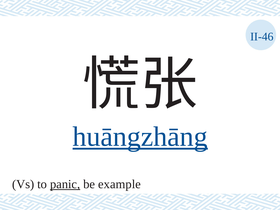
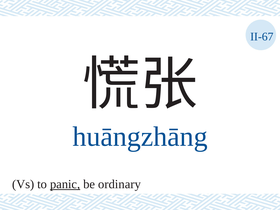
II-46: II-46 -> II-67
huāngzhāng underline: present -> none
example: example -> ordinary
